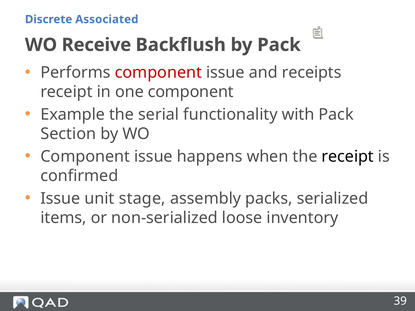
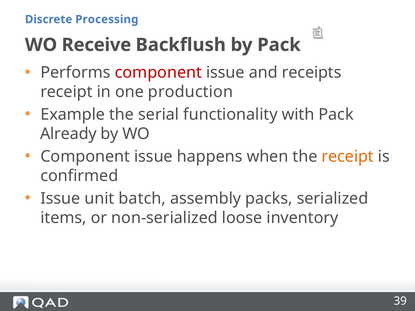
Associated: Associated -> Processing
one component: component -> production
Section: Section -> Already
receipt at (348, 157) colour: black -> orange
stage: stage -> batch
